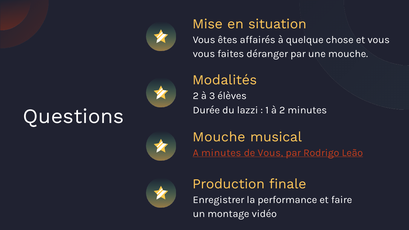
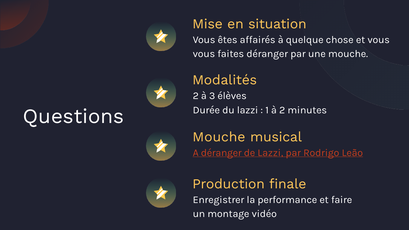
A minutes: minutes -> déranger
de Vous: Vous -> Lazzi
